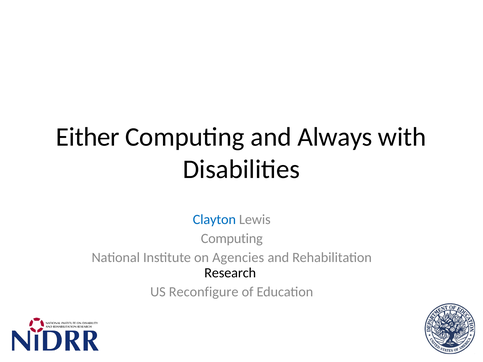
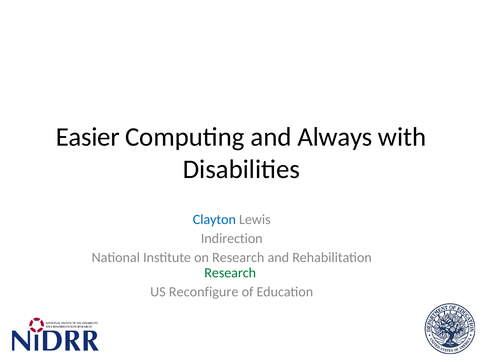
Either: Either -> Easier
Computing at (232, 239): Computing -> Indirection
on Agencies: Agencies -> Research
Research at (230, 273) colour: black -> green
